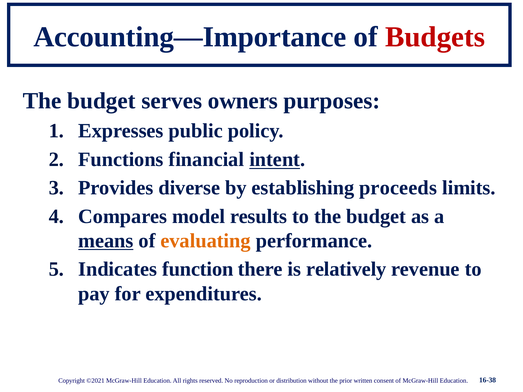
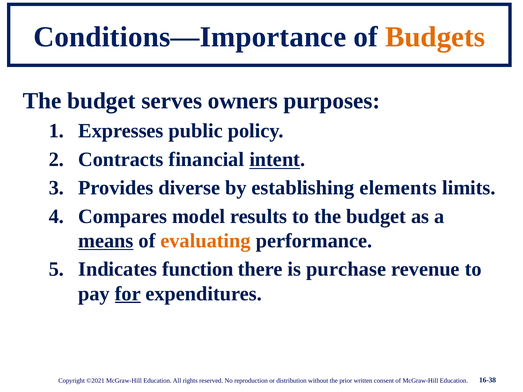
Accounting—Importance: Accounting—Importance -> Conditions—Importance
Budgets colour: red -> orange
Functions: Functions -> Contracts
proceeds: proceeds -> elements
relatively: relatively -> purchase
for underline: none -> present
